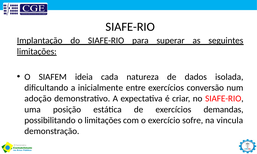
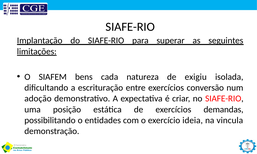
ideia: ideia -> bens
dados: dados -> exigiu
inicialmente: inicialmente -> escrituração
o limitações: limitações -> entidades
sofre: sofre -> ideia
